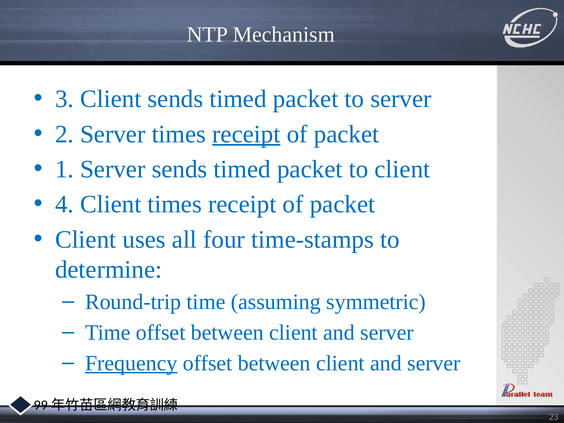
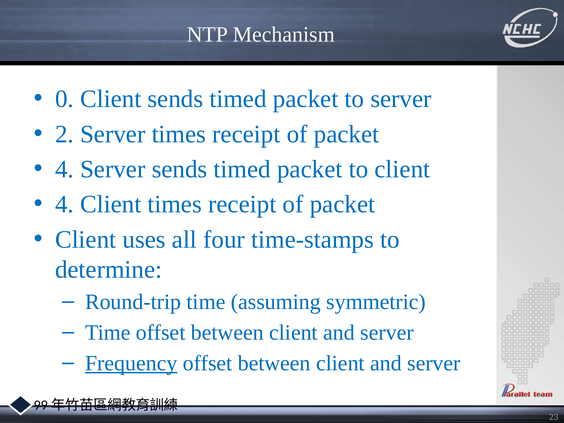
3: 3 -> 0
receipt at (246, 134) underline: present -> none
1 at (64, 169): 1 -> 4
